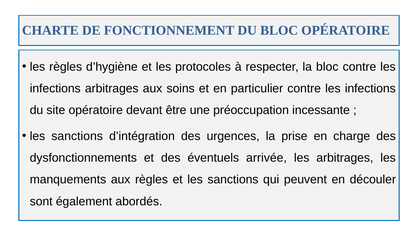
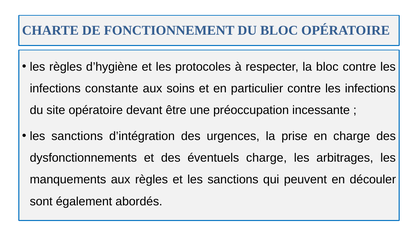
infections arbitrages: arbitrages -> constante
éventuels arrivée: arrivée -> charge
